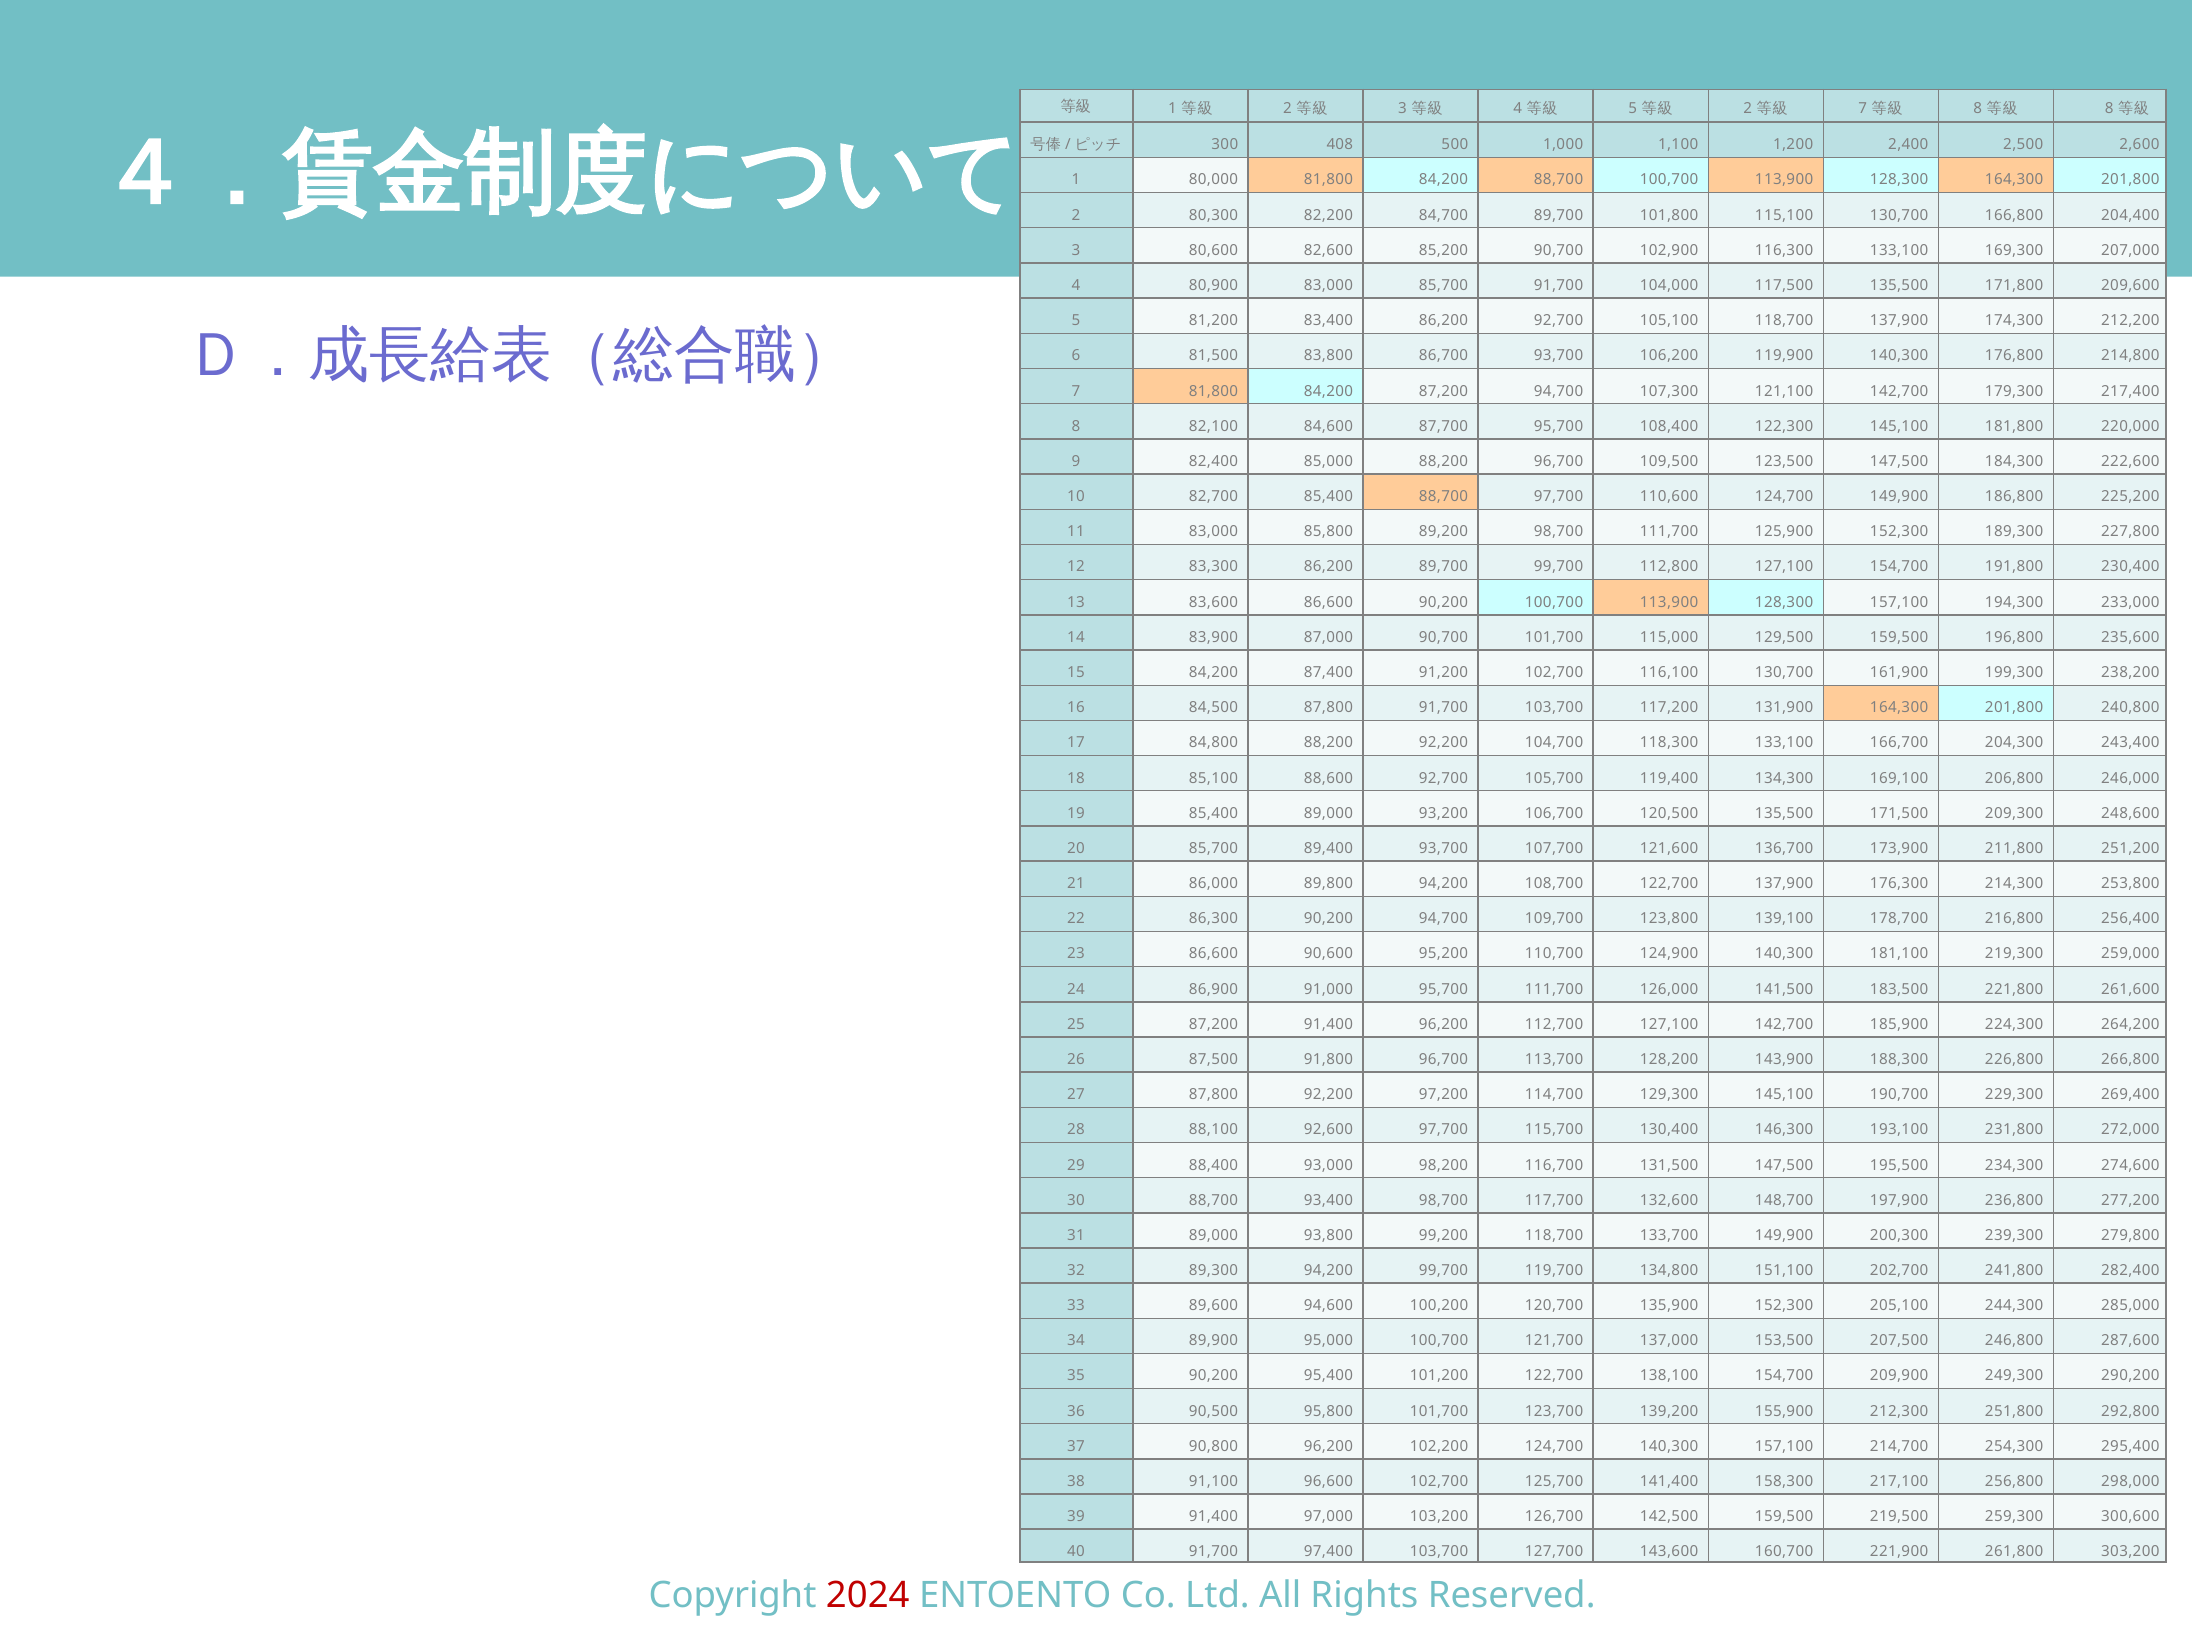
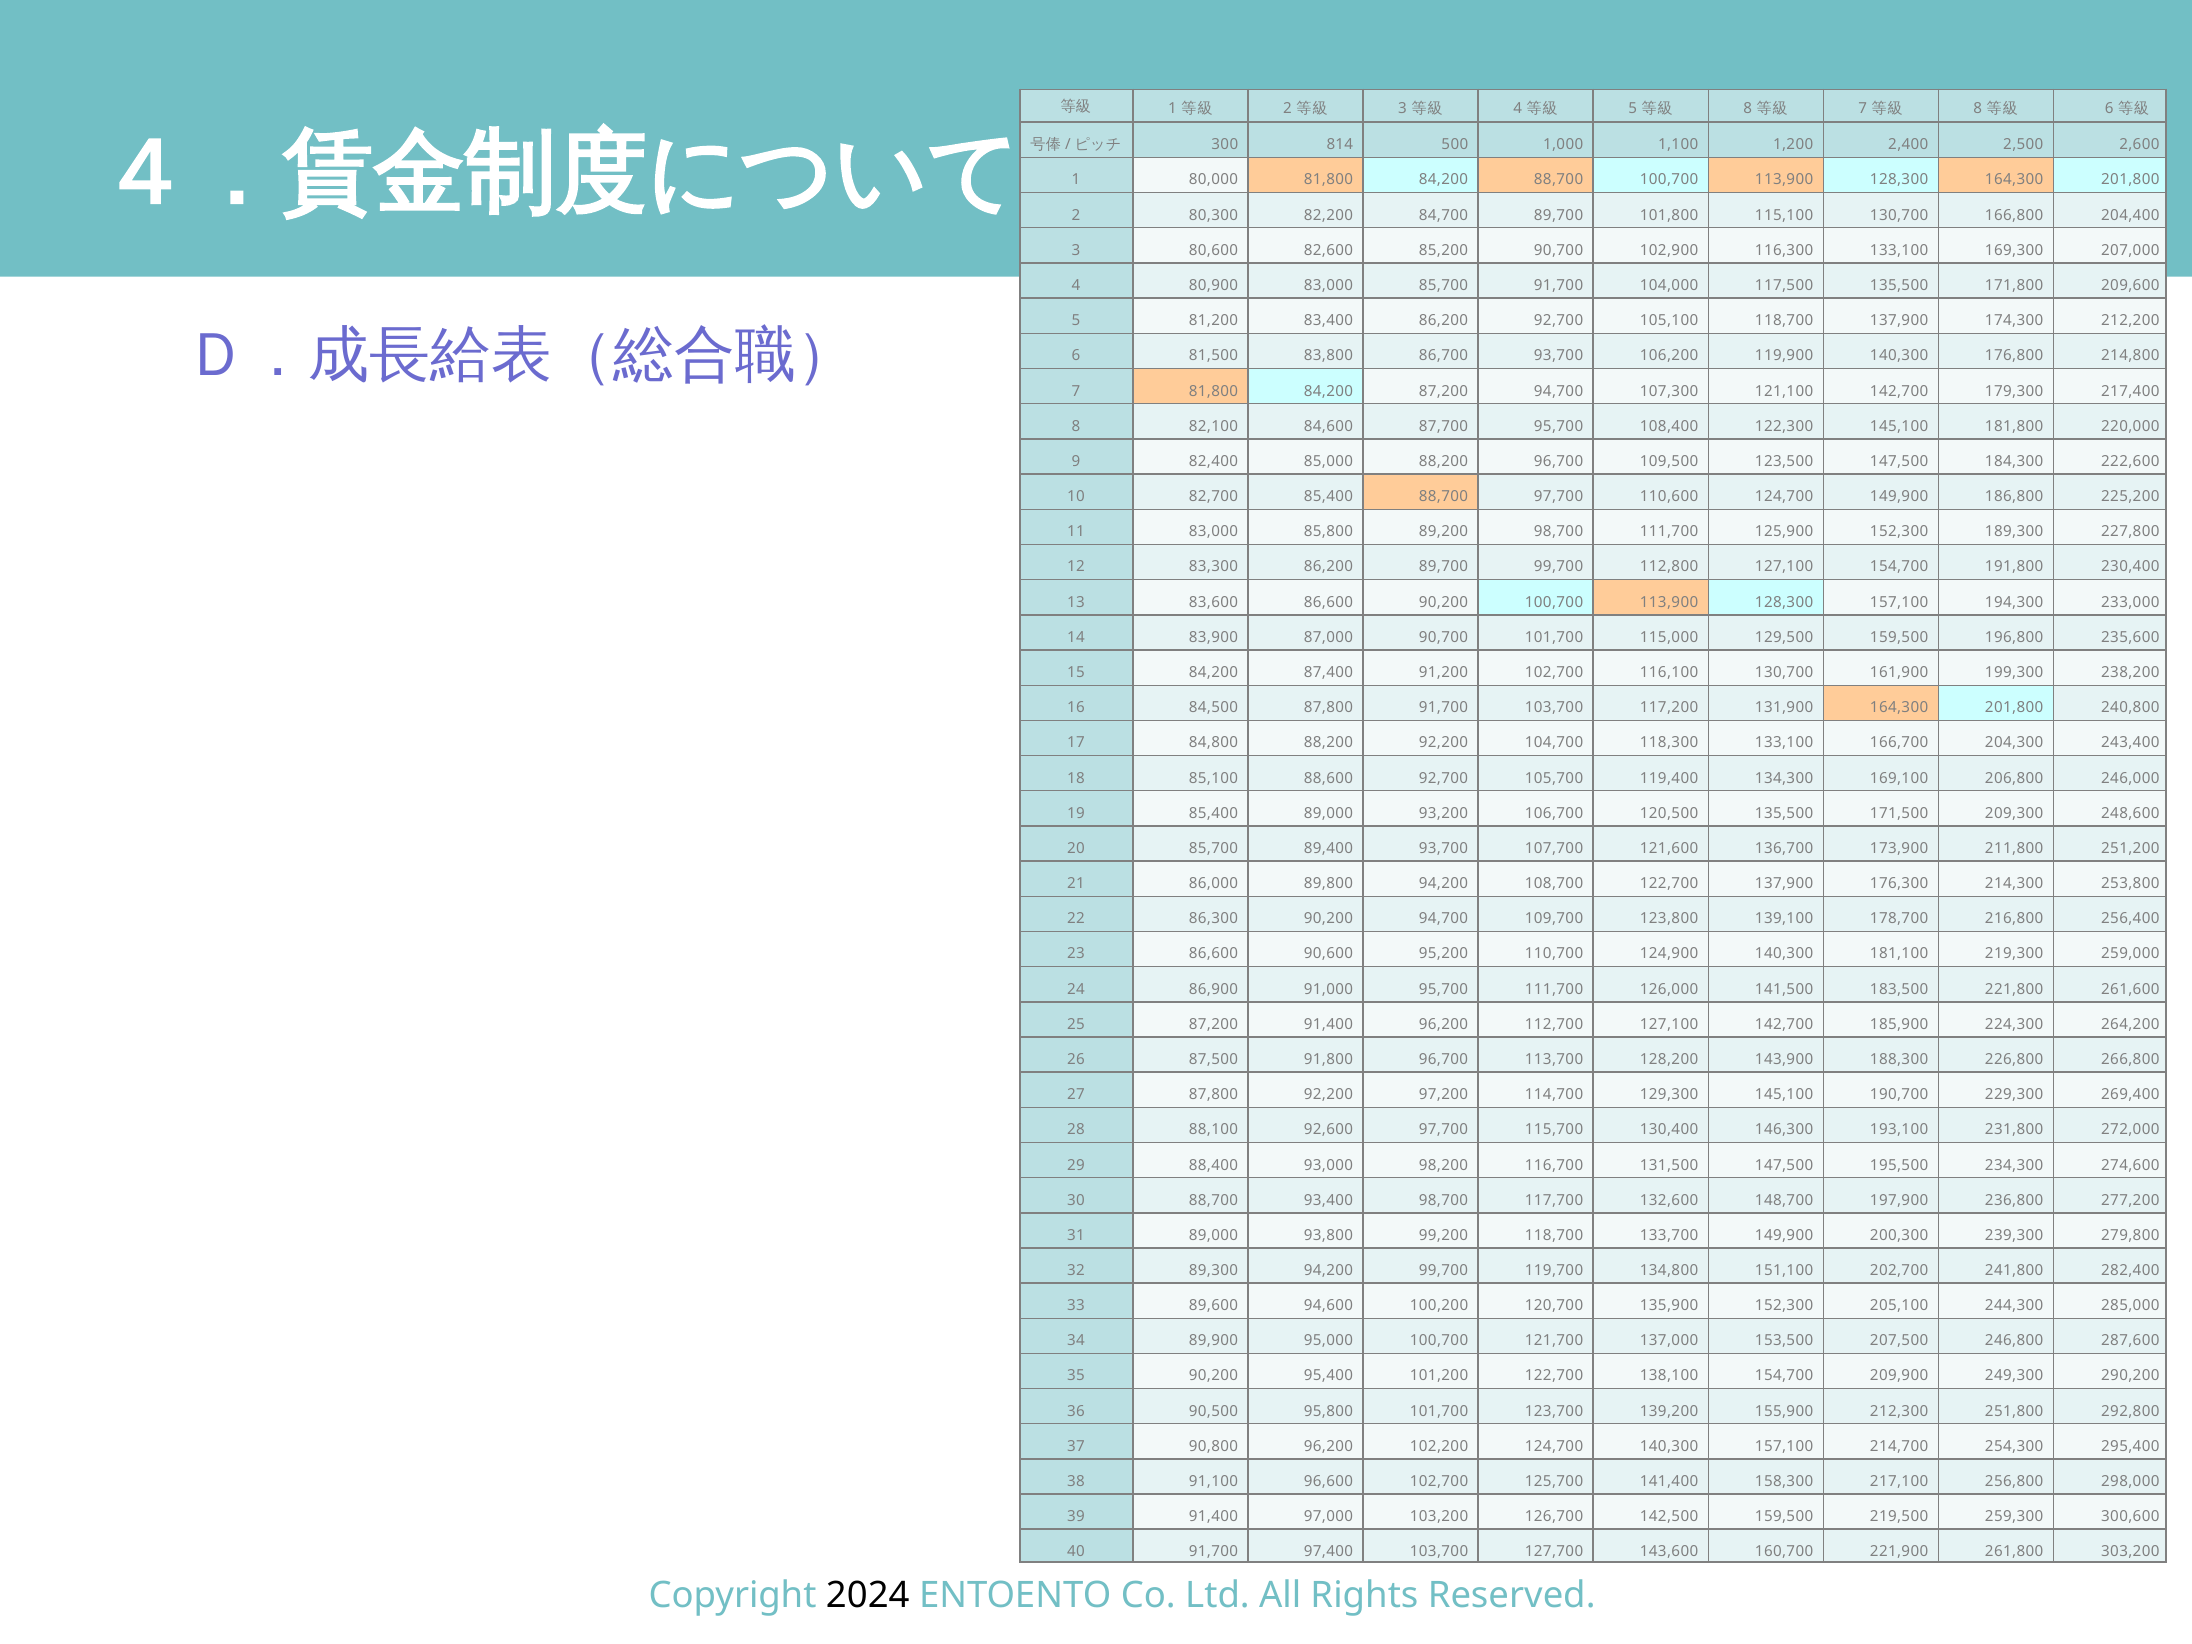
2 at (1748, 109): 2 -> 8
8 at (2109, 109): 8 -> 6
408: 408 -> 814
2024 colour: red -> black
